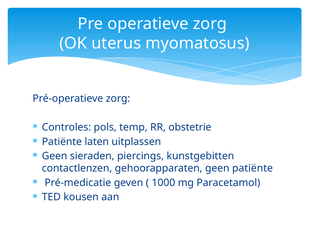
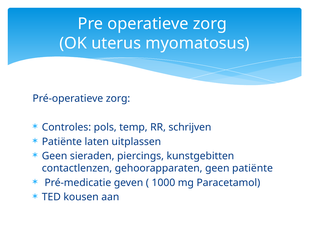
obstetrie: obstetrie -> schrijven
